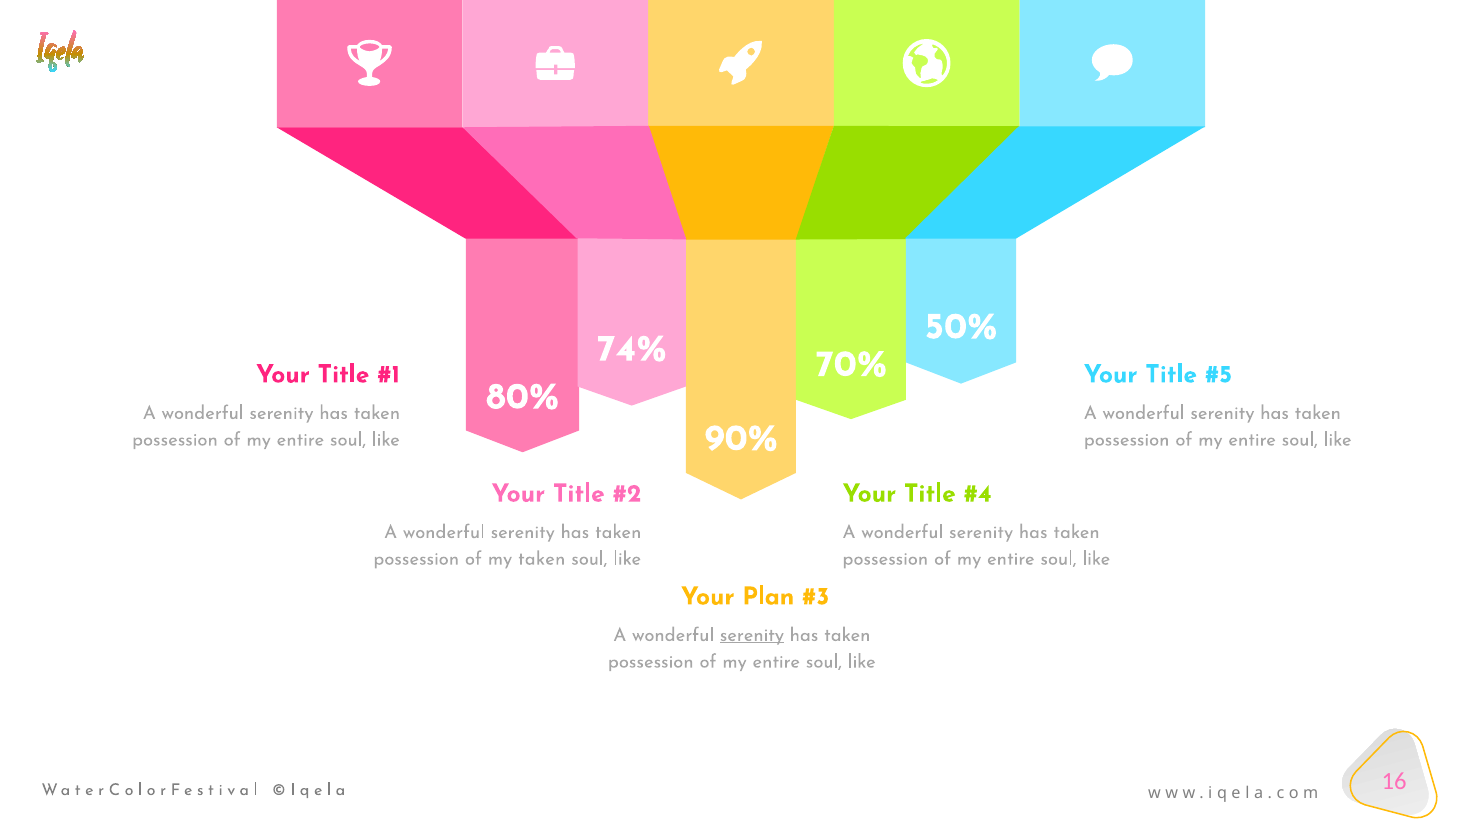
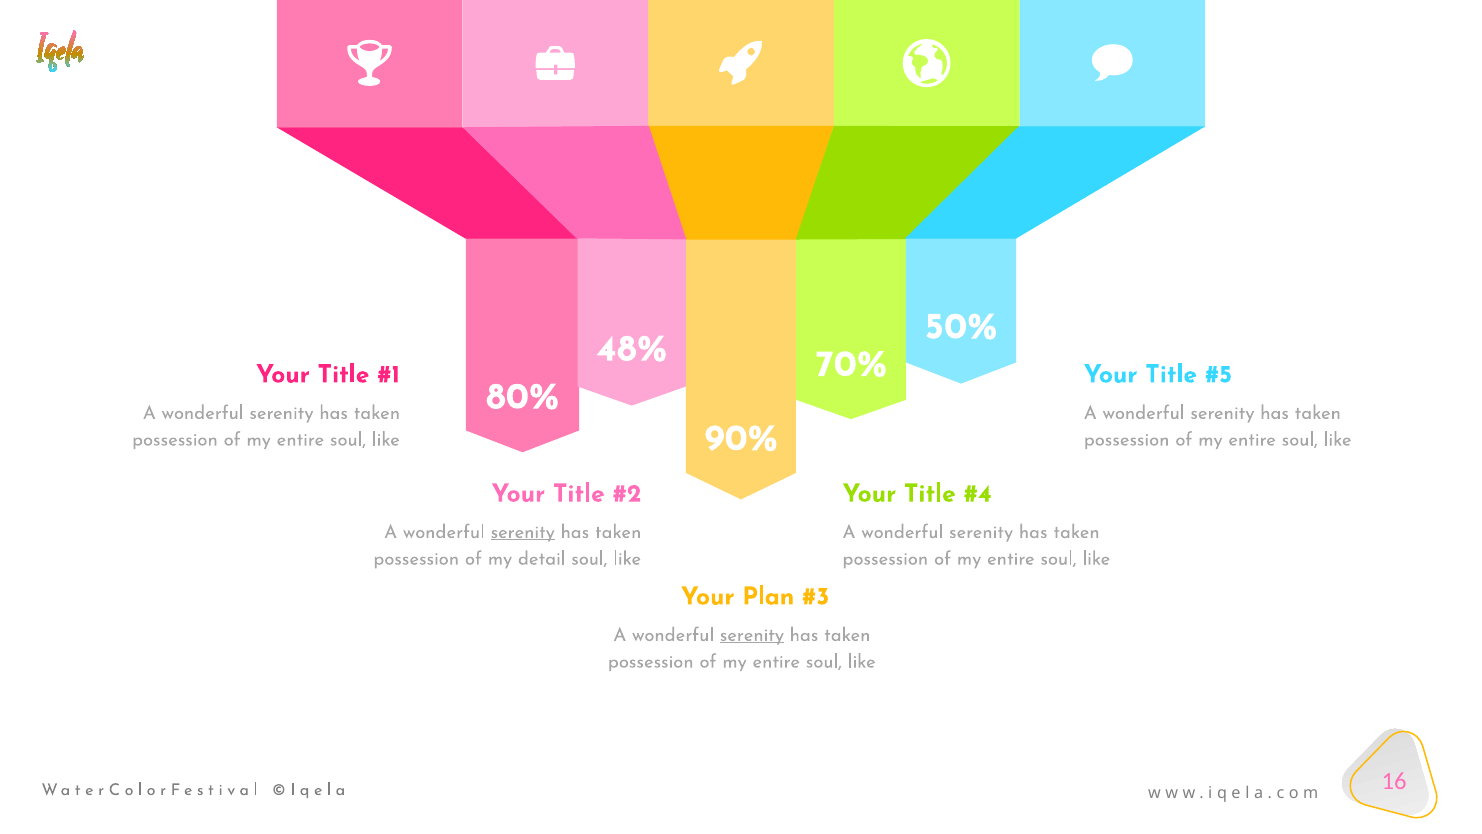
74%: 74% -> 48%
serenity at (523, 532) underline: none -> present
my taken: taken -> detail
